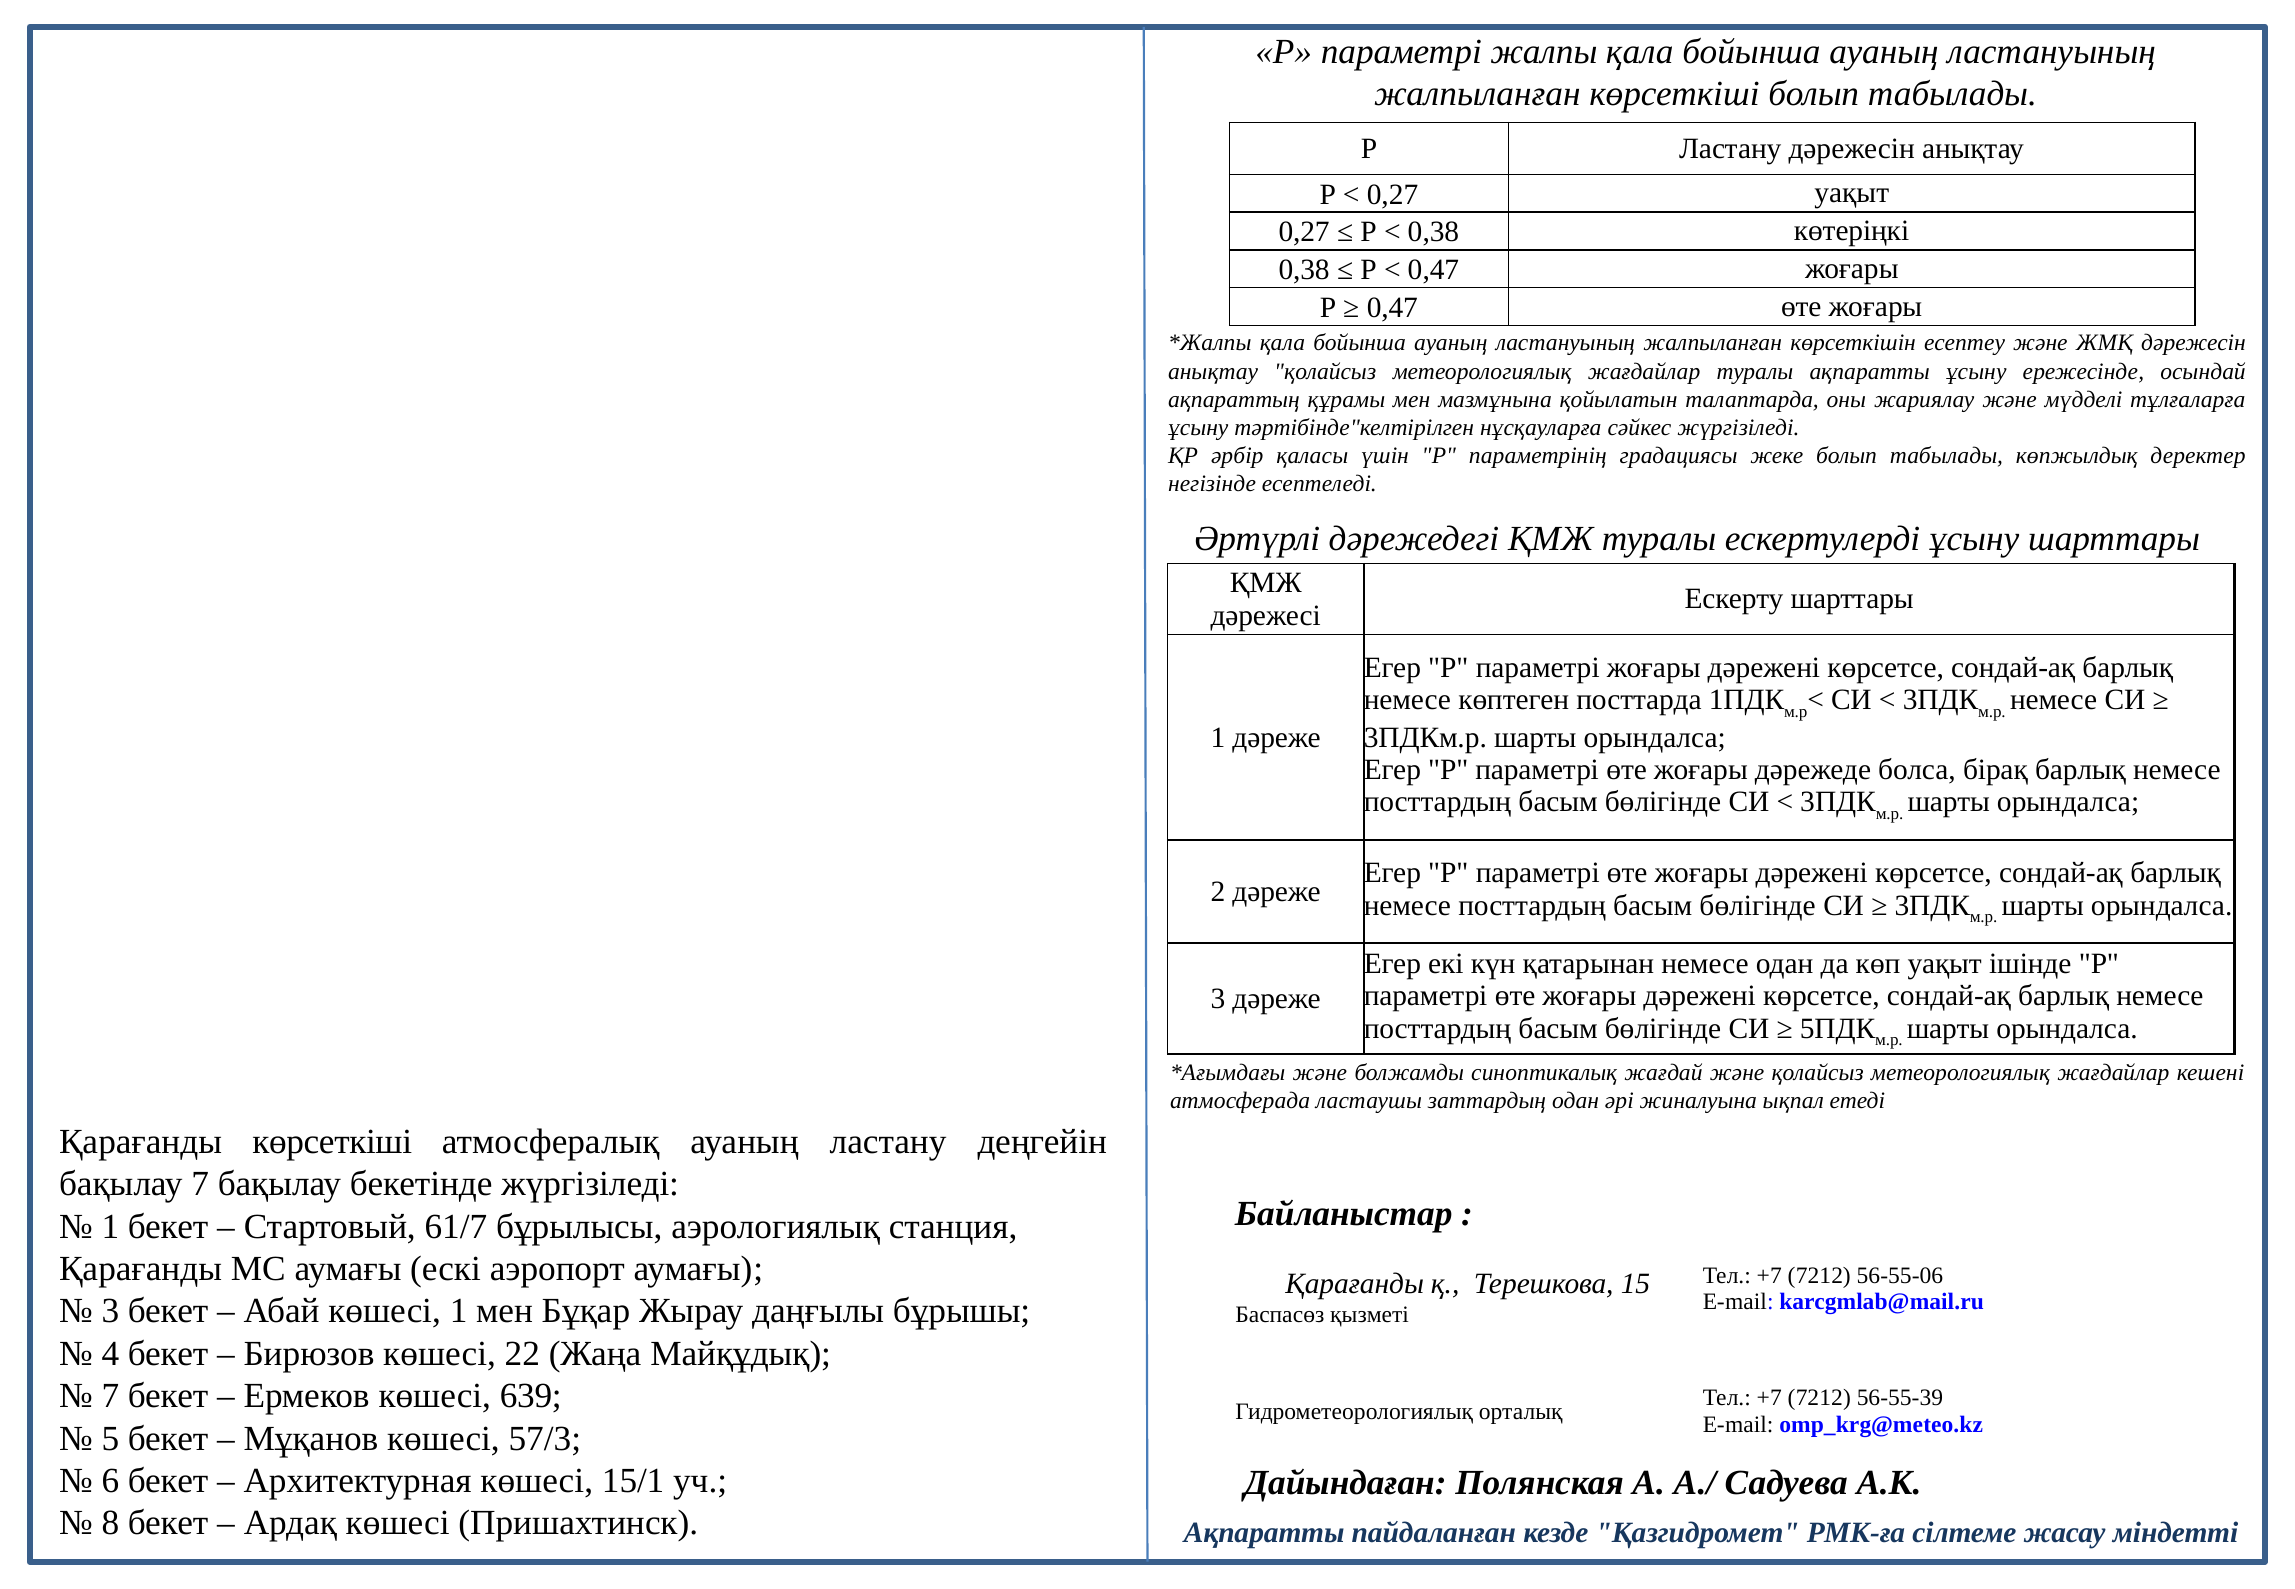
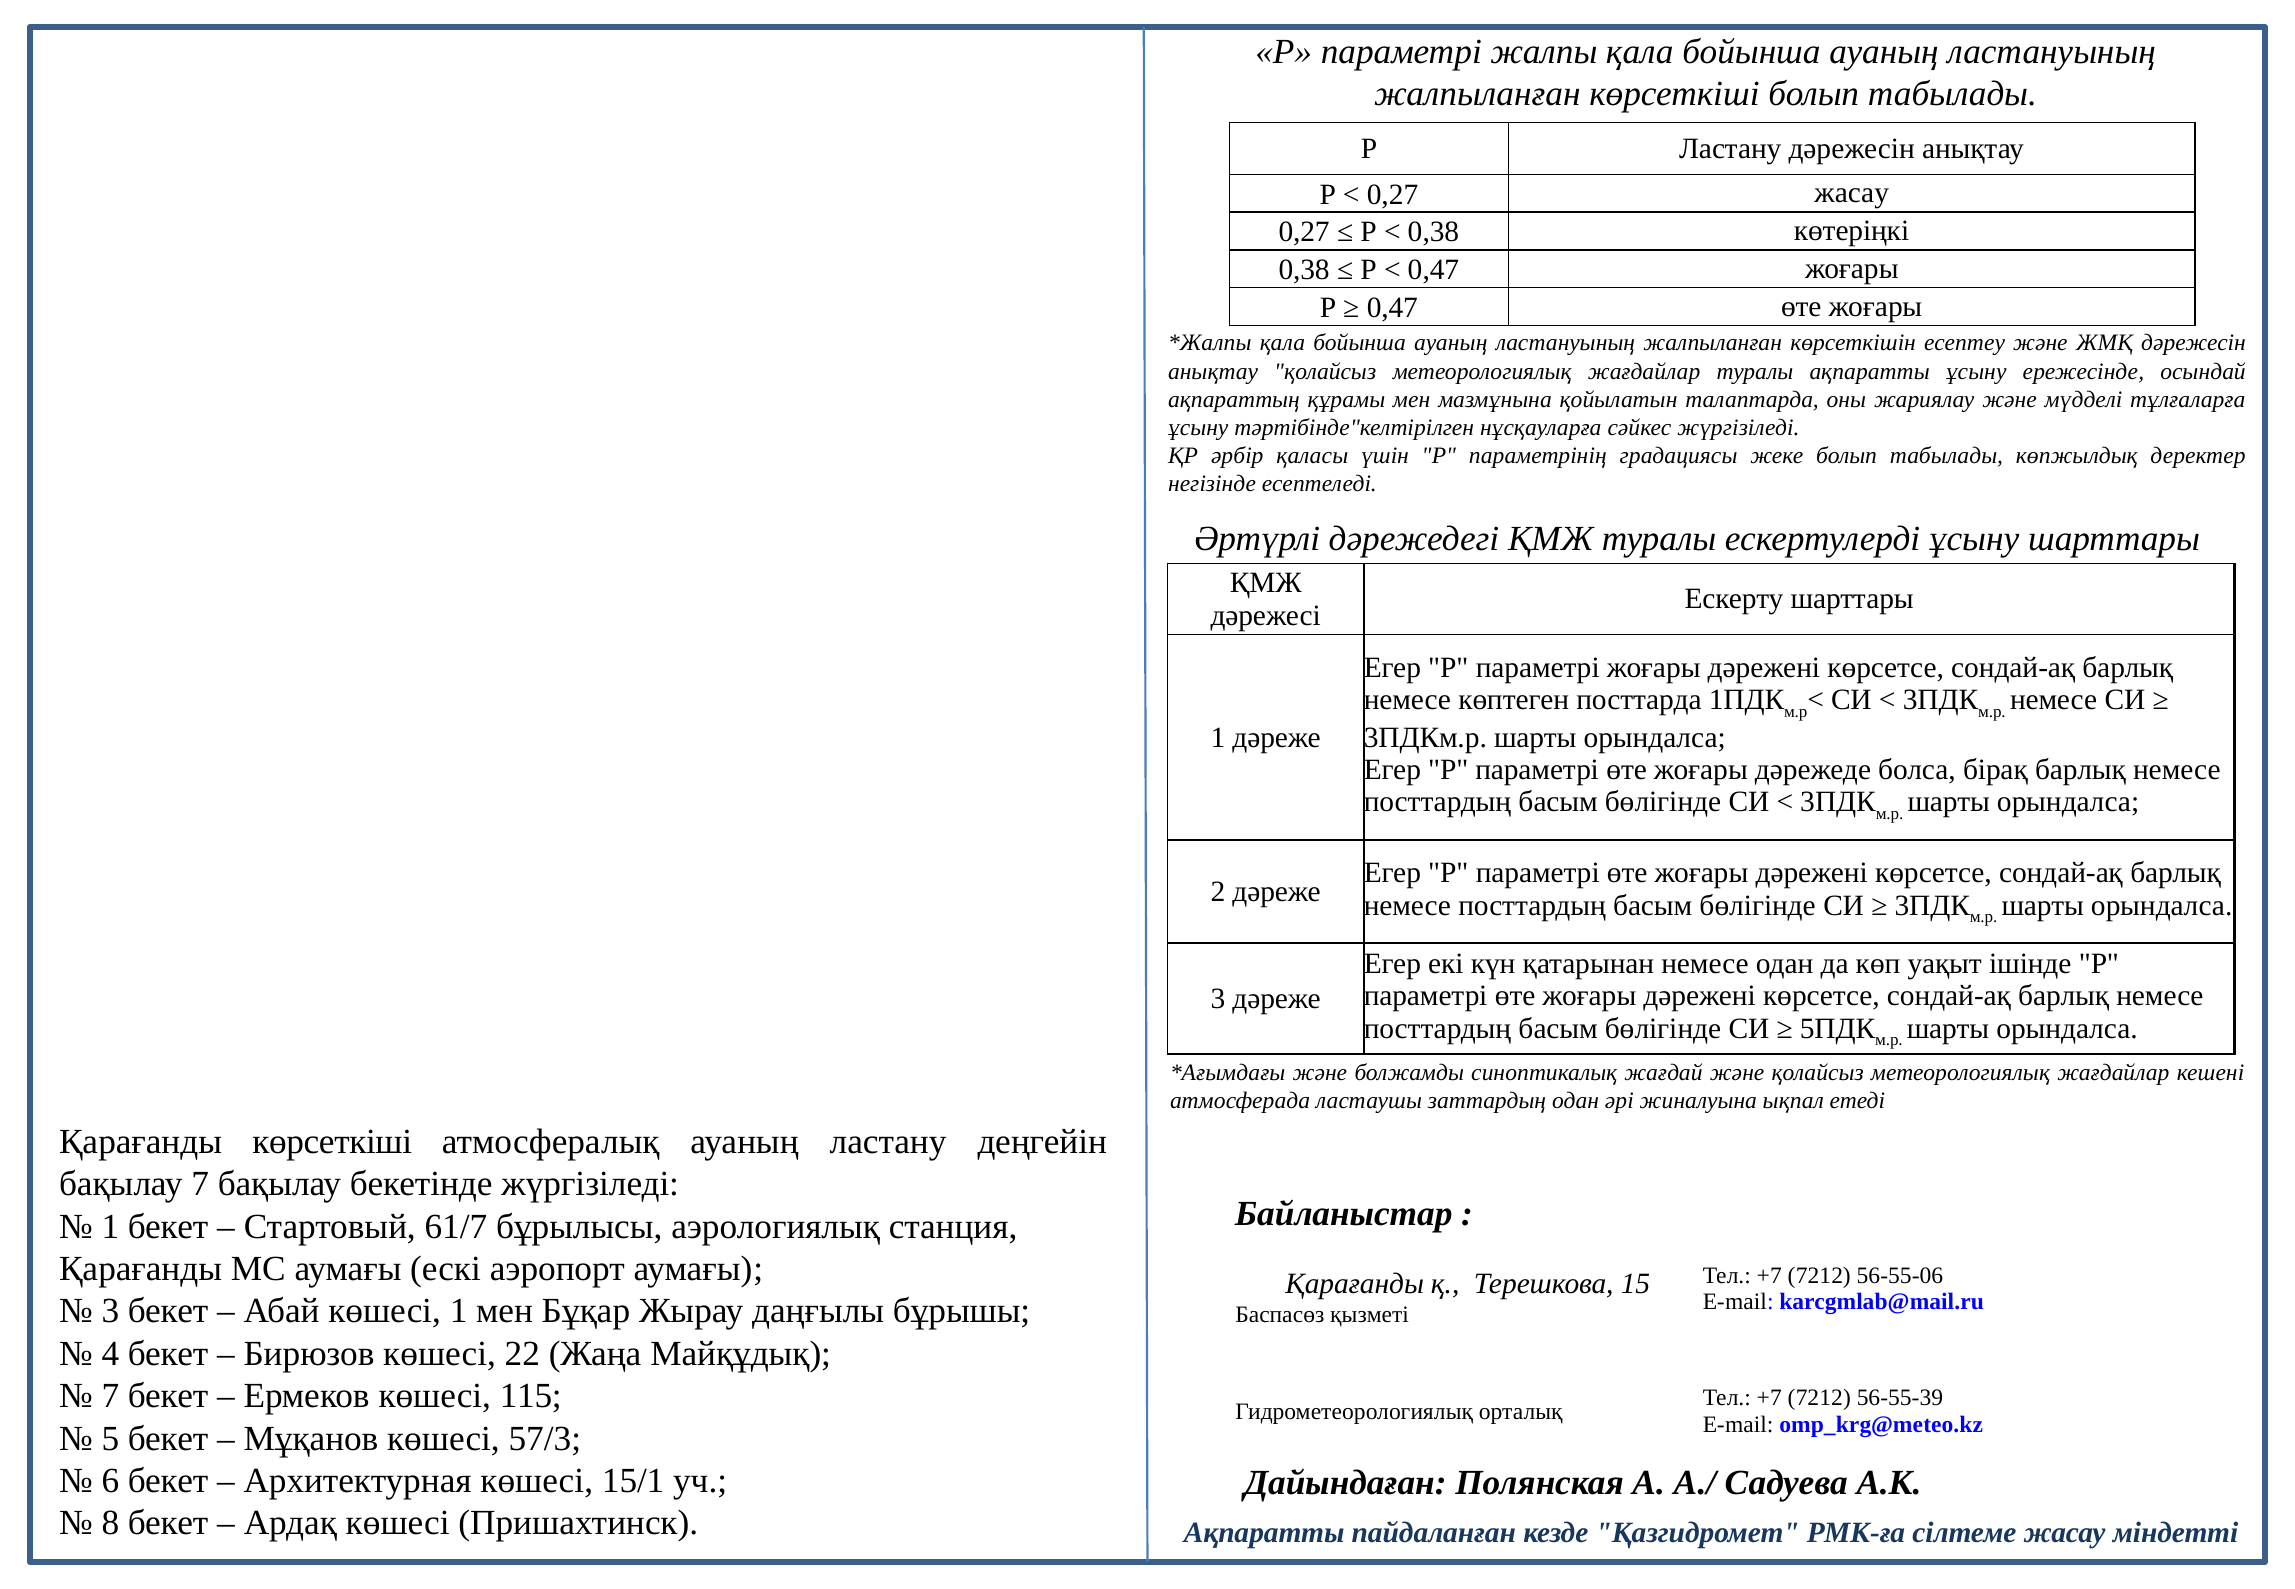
0,27 уақыт: уақыт -> жасау
639: 639 -> 115
